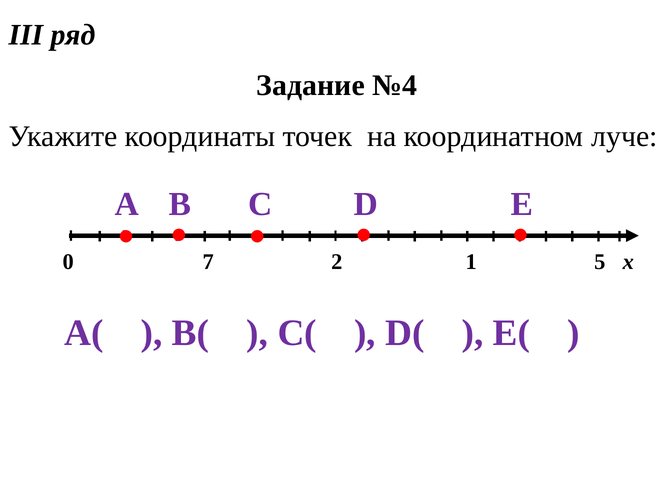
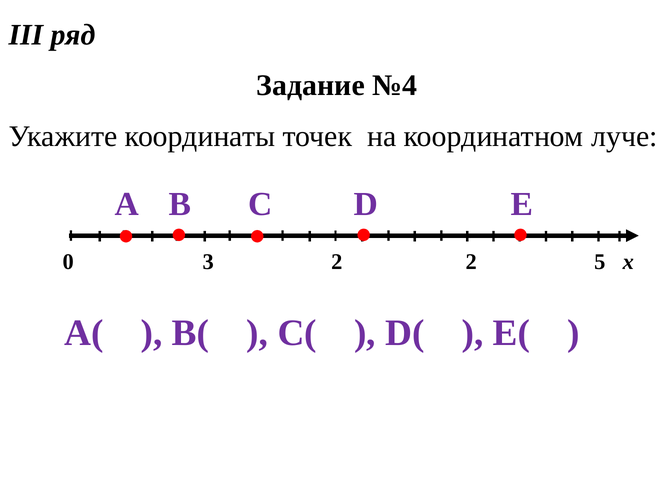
7: 7 -> 3
2 1: 1 -> 2
